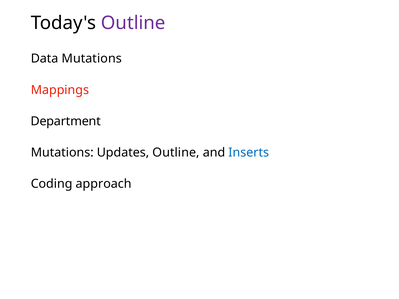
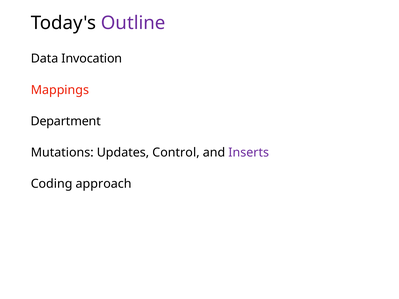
Data Mutations: Mutations -> Invocation
Updates Outline: Outline -> Control
Inserts colour: blue -> purple
